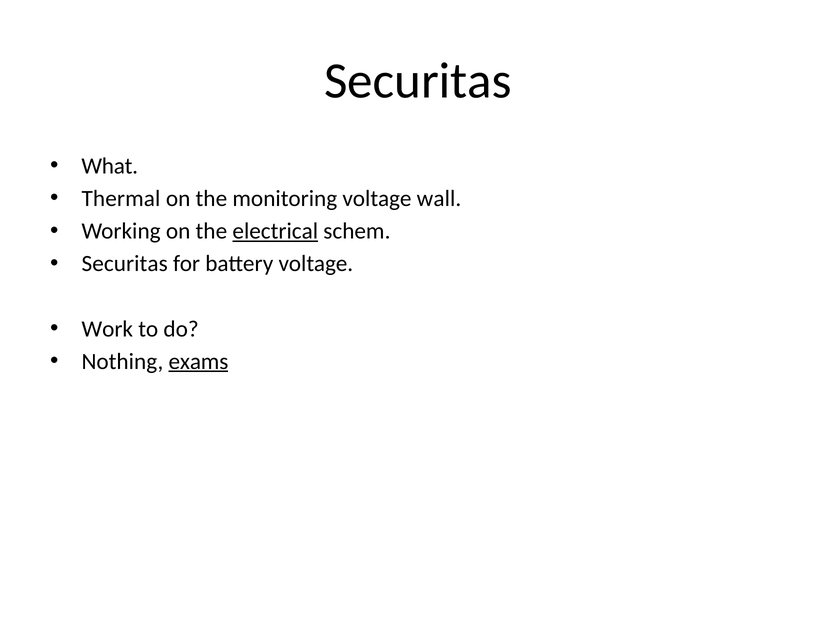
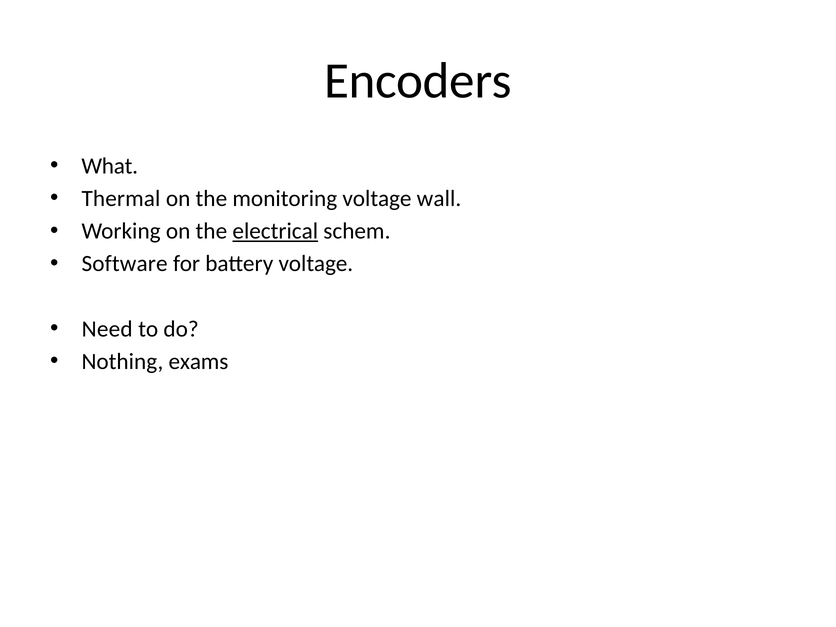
Securitas at (418, 81): Securitas -> Encoders
Securitas at (125, 264): Securitas -> Software
Work: Work -> Need
exams underline: present -> none
